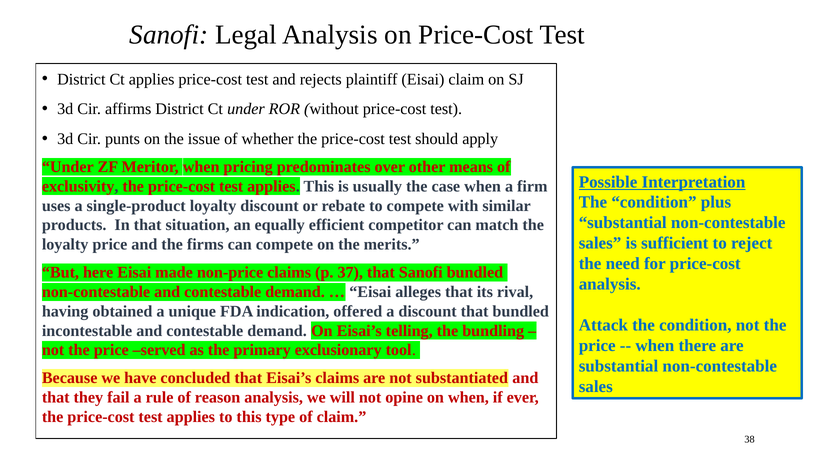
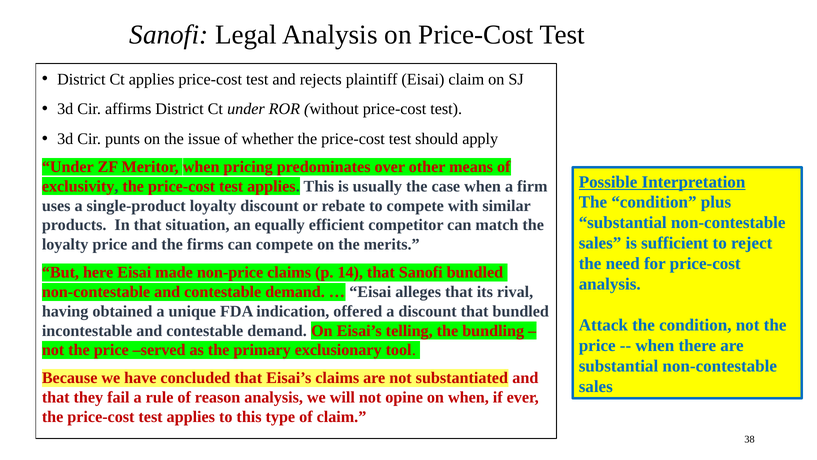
37: 37 -> 14
